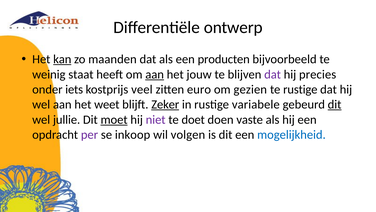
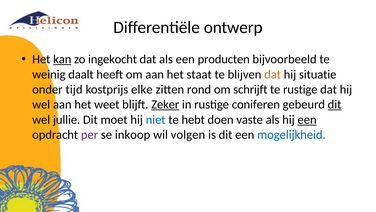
maanden: maanden -> ingekocht
staat: staat -> daalt
aan at (155, 74) underline: present -> none
jouw: jouw -> staat
dat at (273, 74) colour: purple -> orange
precies: precies -> situatie
iets: iets -> tijd
veel: veel -> elke
euro: euro -> rond
gezien: gezien -> schrijft
variabele: variabele -> coniferen
moet underline: present -> none
niet colour: purple -> blue
doet: doet -> hebt
een at (307, 119) underline: none -> present
